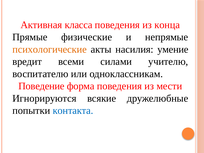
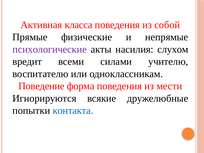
конца: конца -> собой
психологические colour: orange -> purple
умение: умение -> слухом
